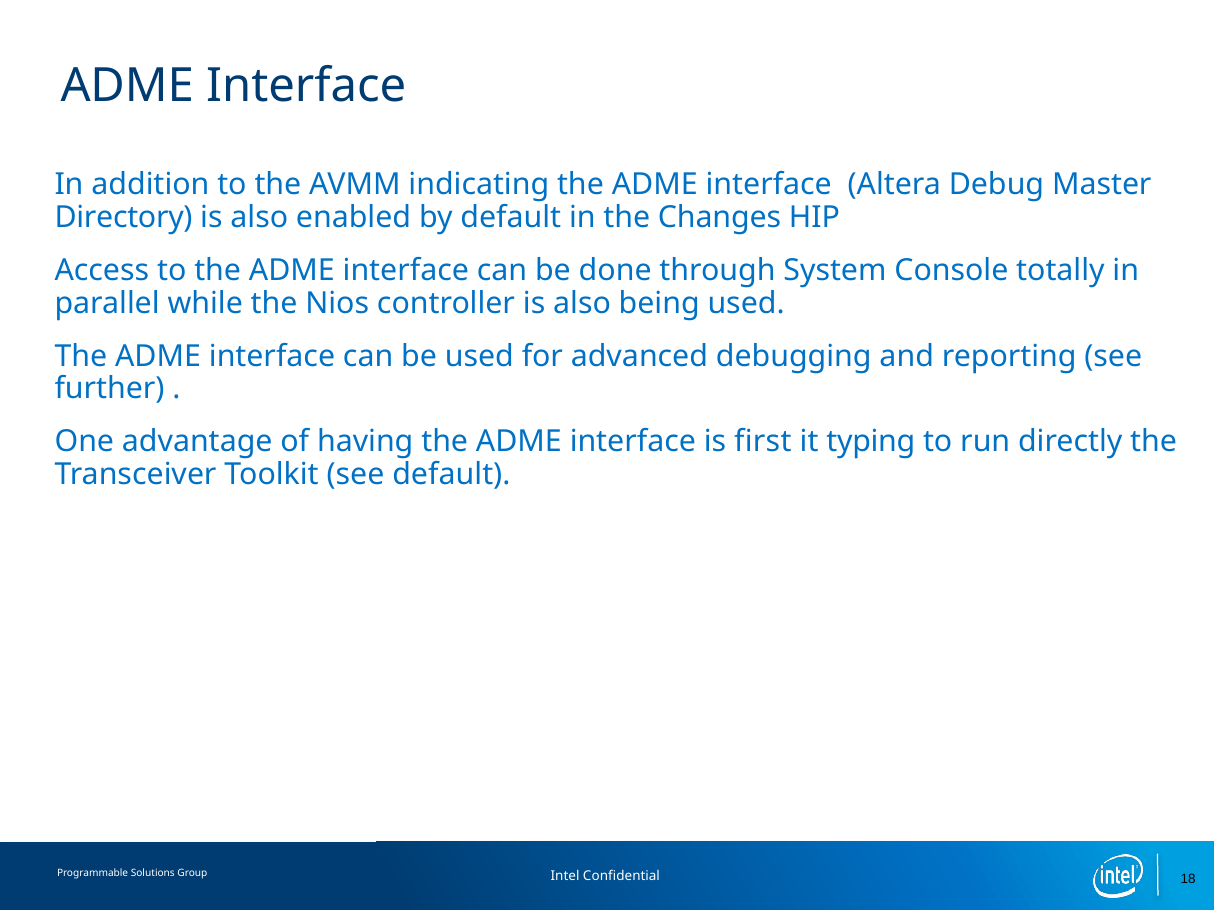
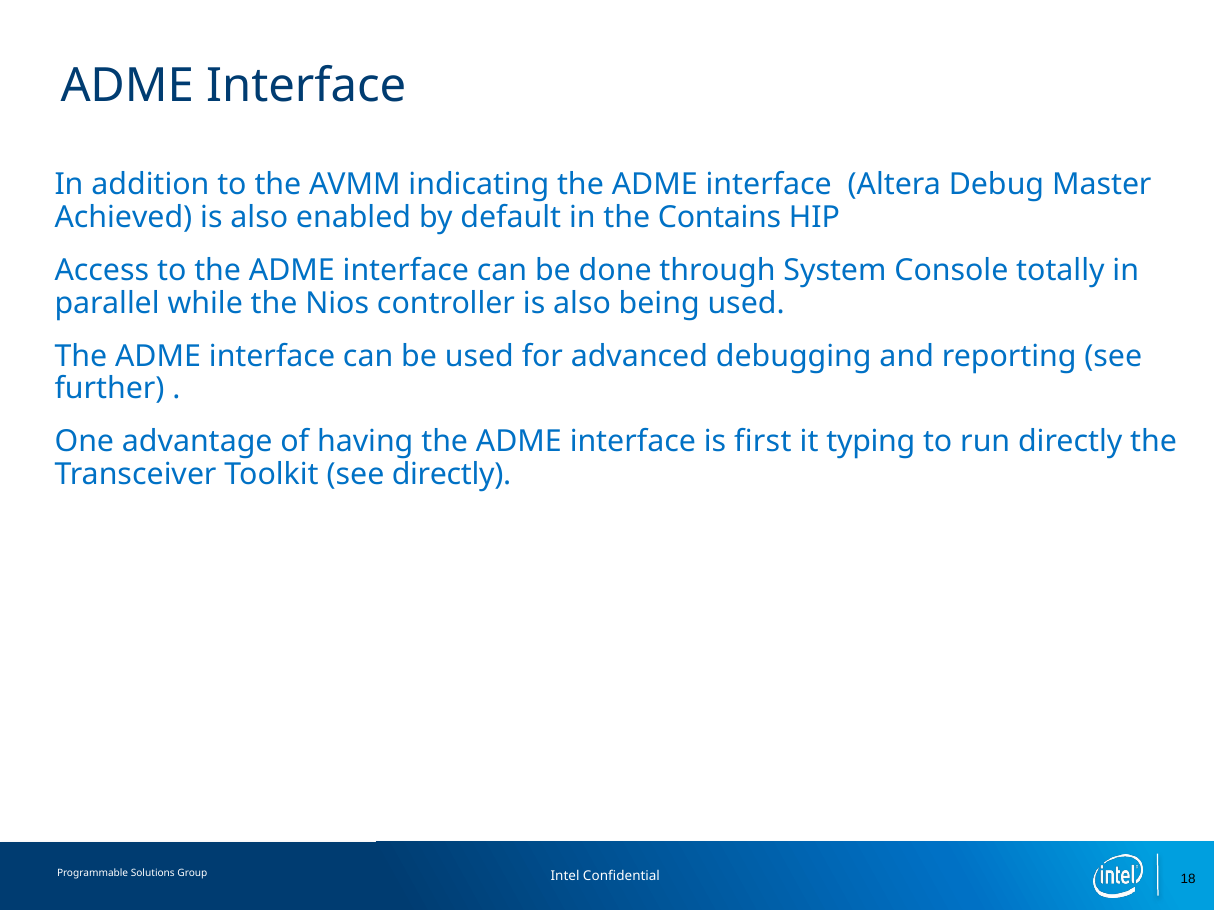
Directory: Directory -> Achieved
Changes: Changes -> Contains
see default: default -> directly
